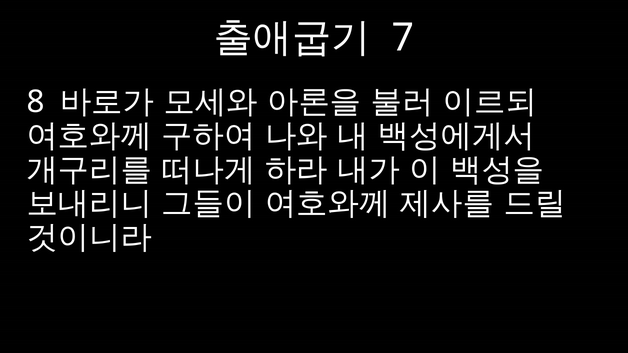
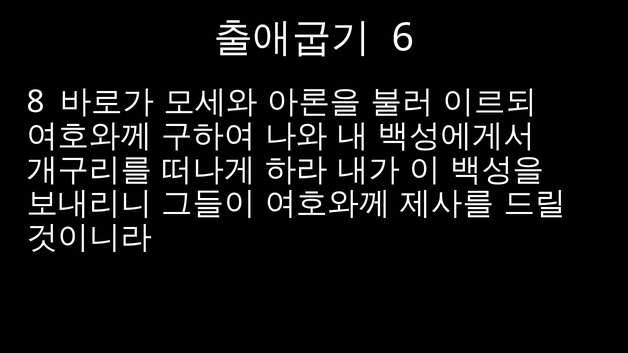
7: 7 -> 6
